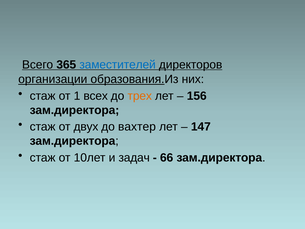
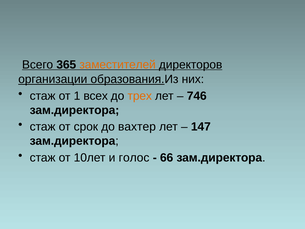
заместителей colour: blue -> orange
156: 156 -> 746
двух: двух -> срок
задач: задач -> голос
